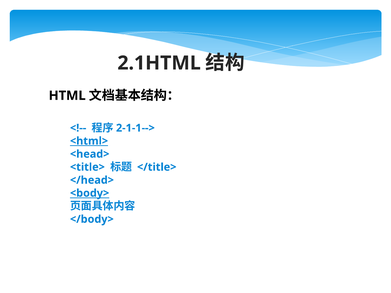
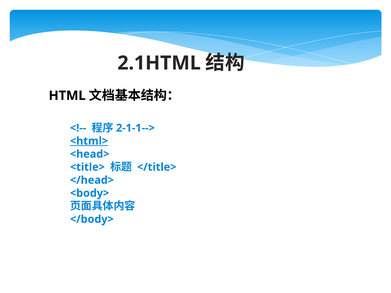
<body> underline: present -> none
